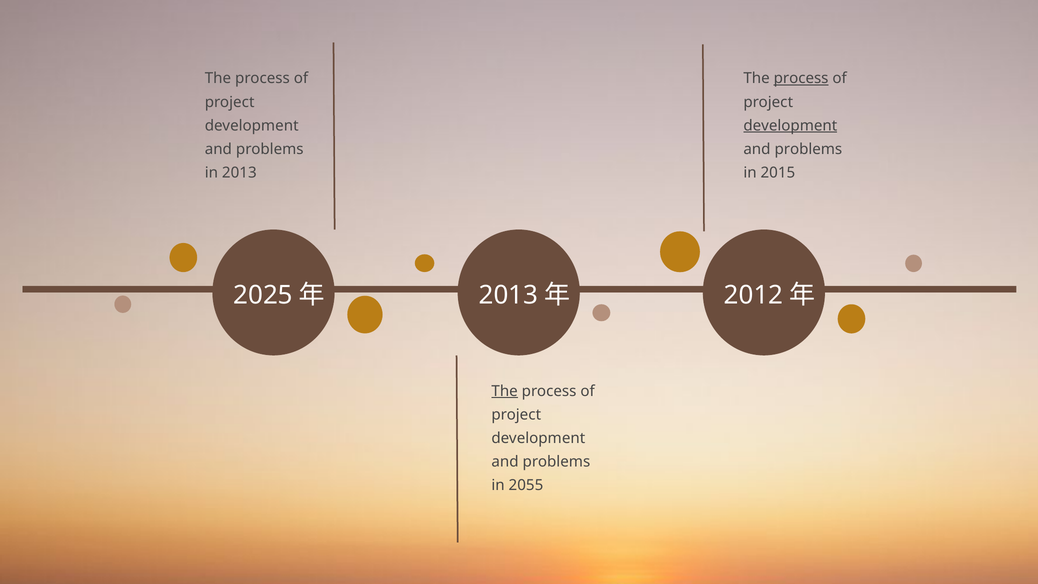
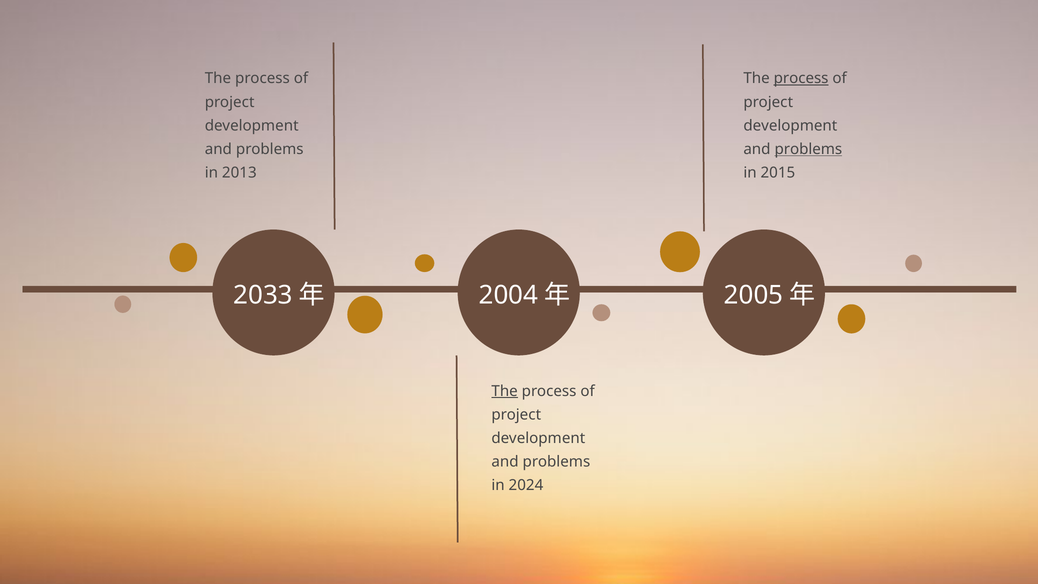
development at (790, 126) underline: present -> none
problems at (808, 149) underline: none -> present
2025: 2025 -> 2033
2013 at (508, 295): 2013 -> 2004
2012: 2012 -> 2005
2055: 2055 -> 2024
